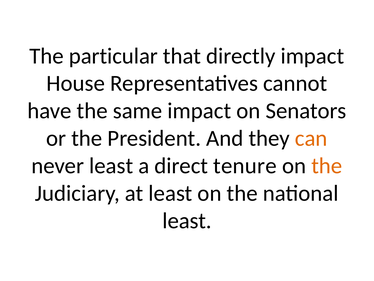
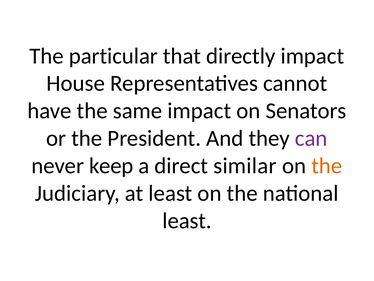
can colour: orange -> purple
never least: least -> keep
tenure: tenure -> similar
